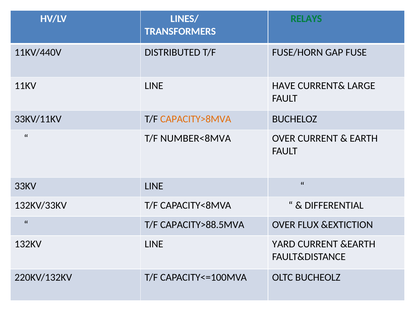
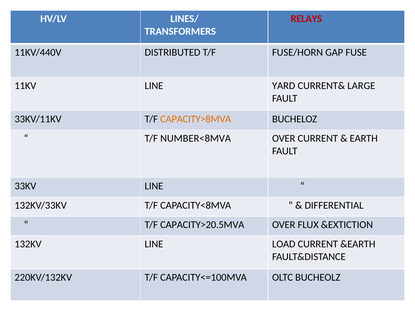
RELAYS colour: green -> red
HAVE: HAVE -> YARD
CAPACITY>88.5MVA: CAPACITY>88.5MVA -> CAPACITY>20.5MVA
YARD: YARD -> LOAD
